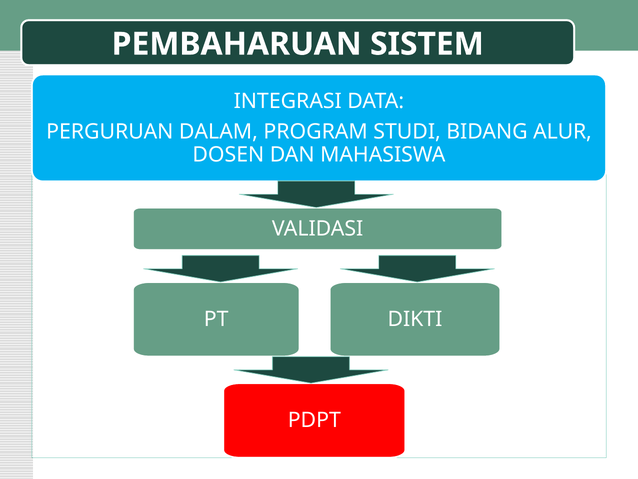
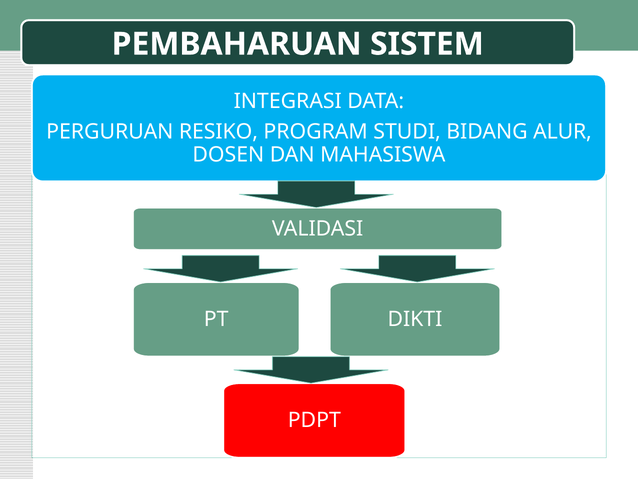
DALAM: DALAM -> RESIKO
